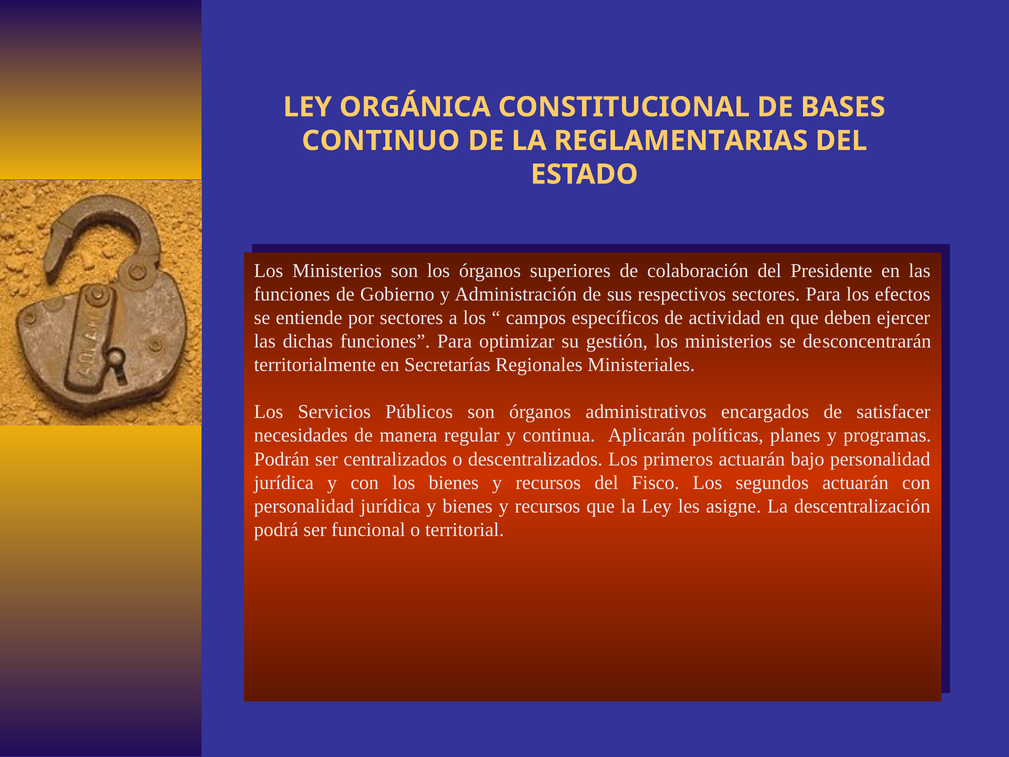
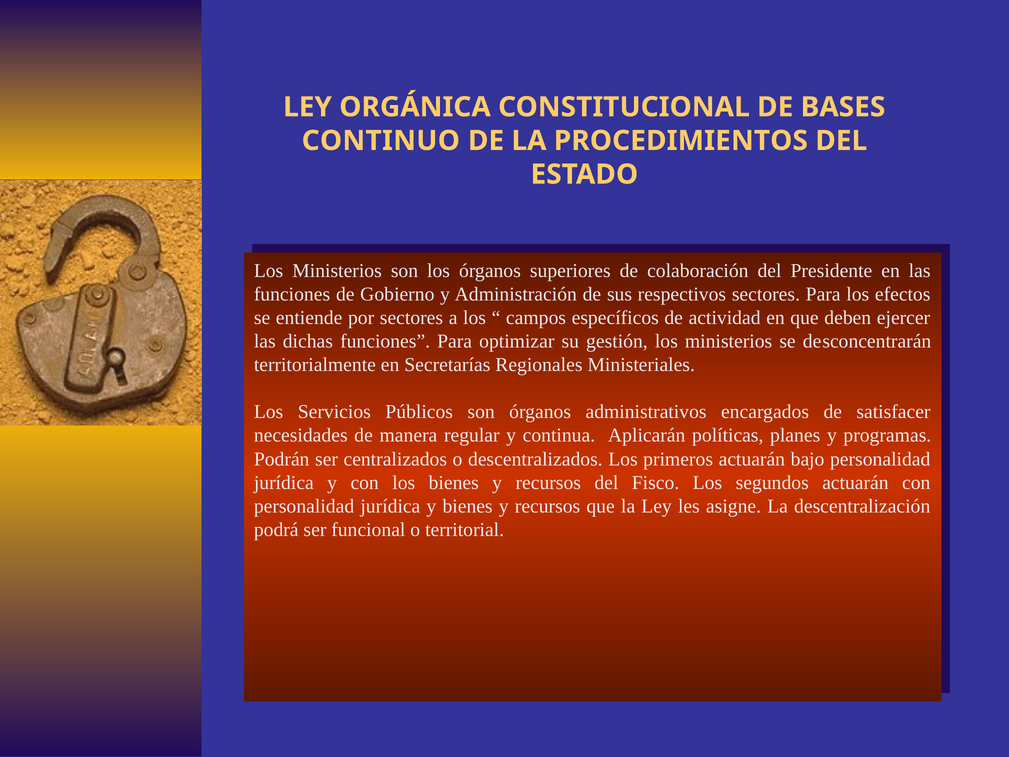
REGLAMENTARIAS: REGLAMENTARIAS -> PROCEDIMIENTOS
